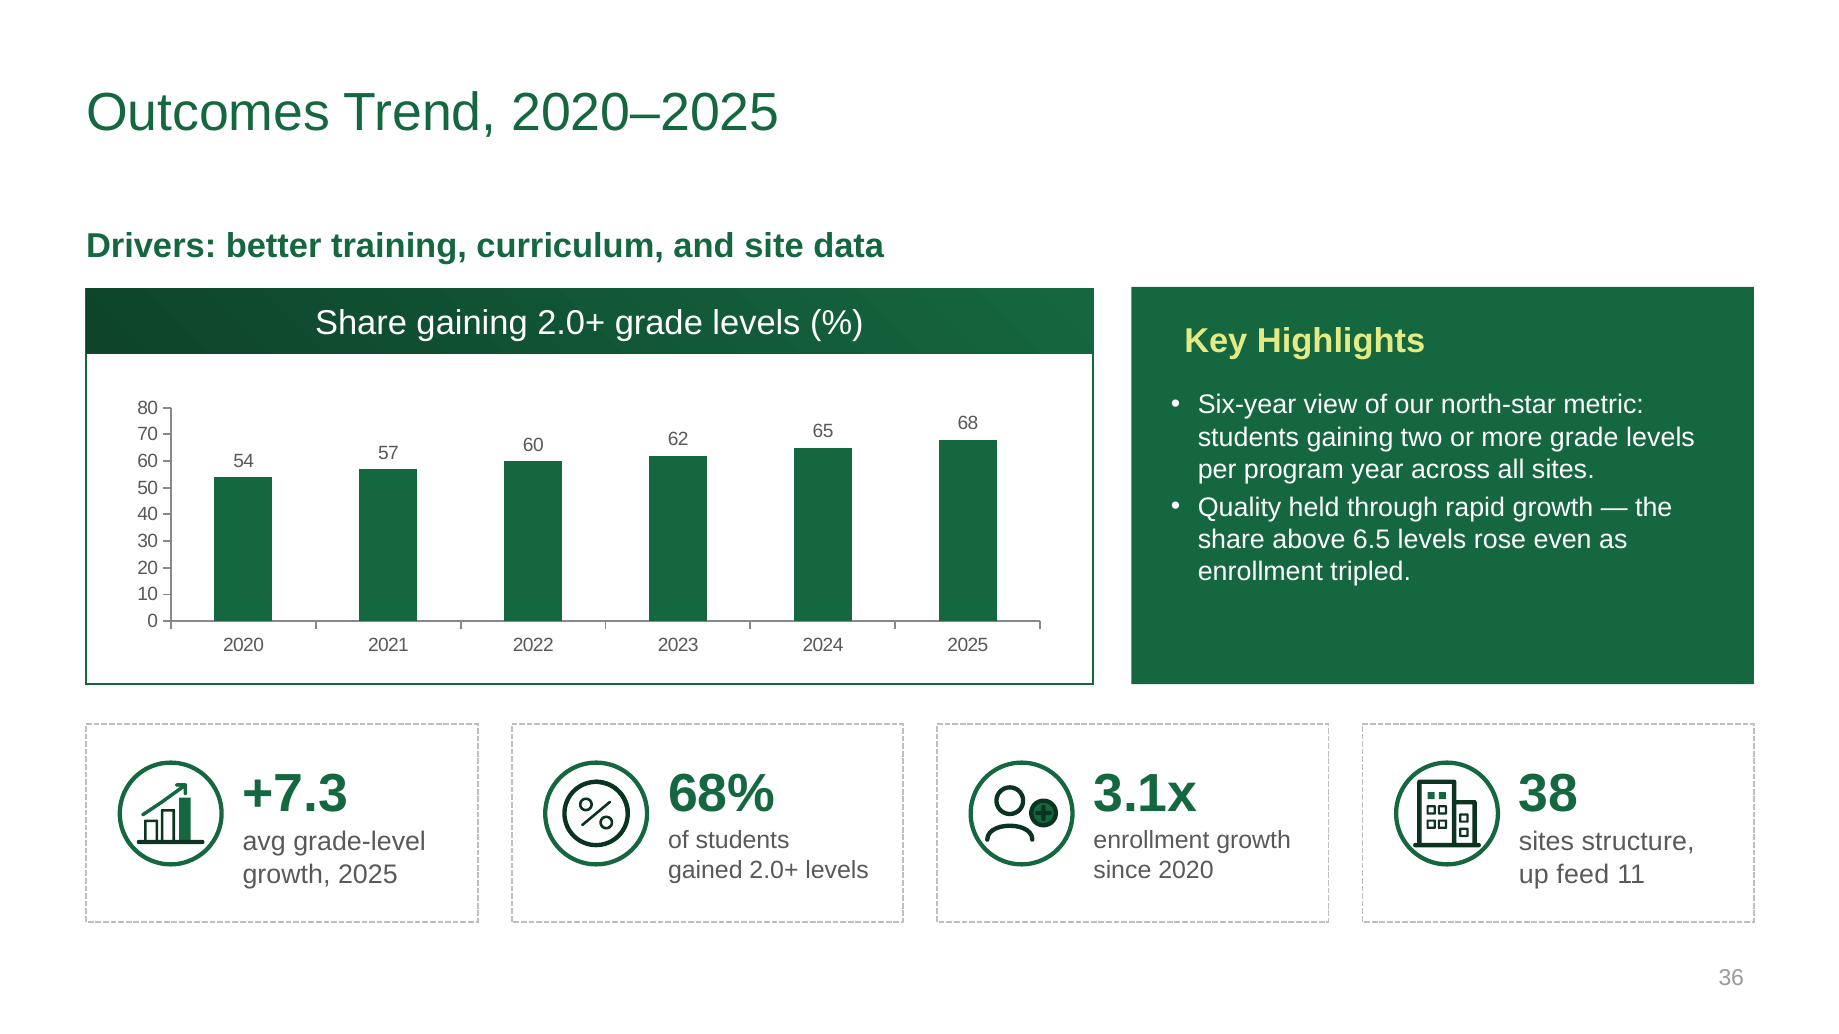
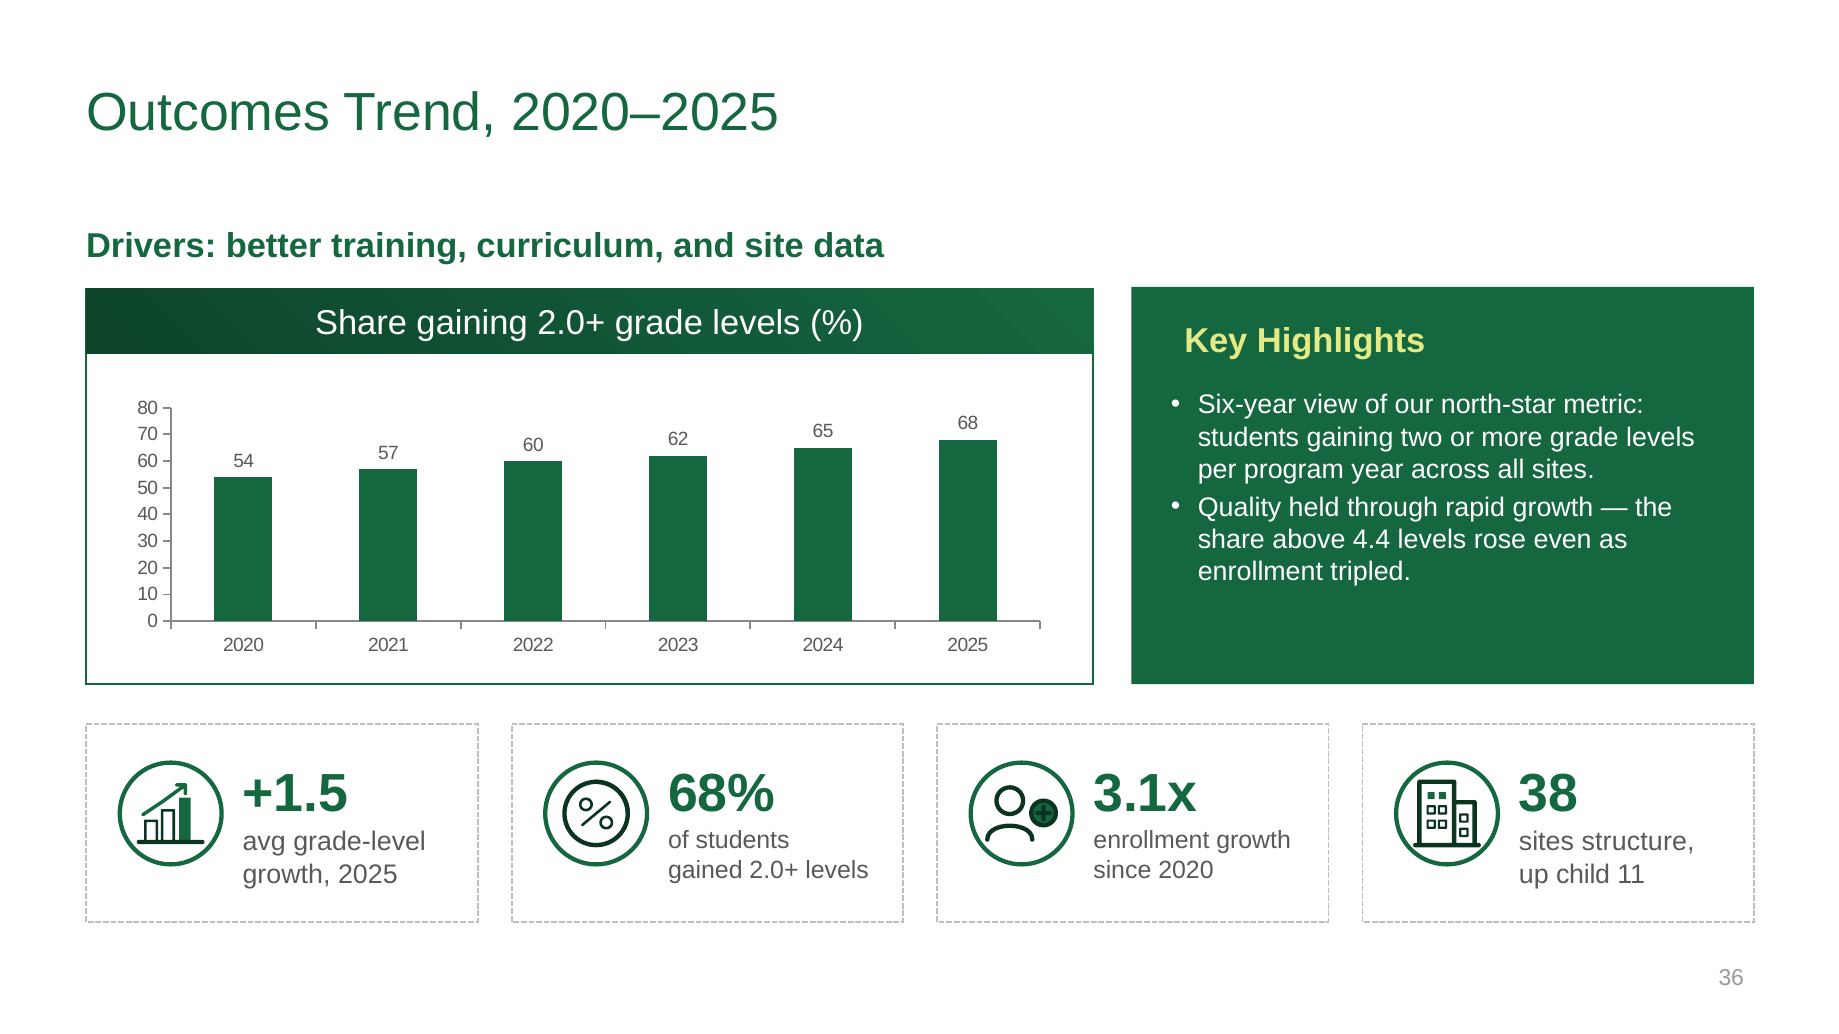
6.5: 6.5 -> 4.4
+7.3: +7.3 -> +1.5
feed: feed -> child
